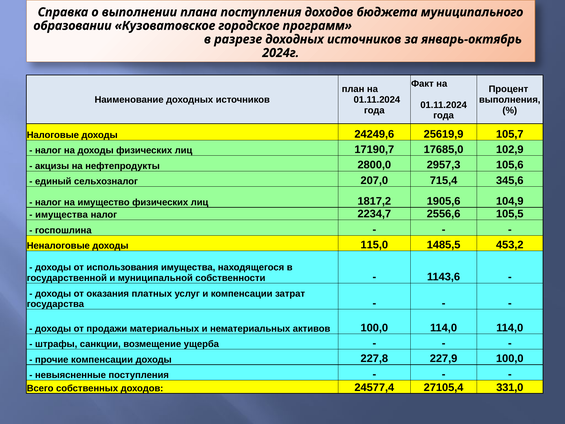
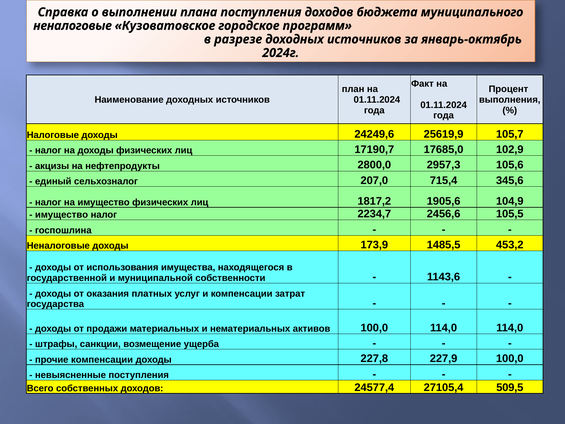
образовании at (72, 26): образовании -> неналоговые
имущества at (62, 215): имущества -> имущество
2556,6: 2556,6 -> 2456,6
115,0: 115,0 -> 173,9
331,0: 331,0 -> 509,5
